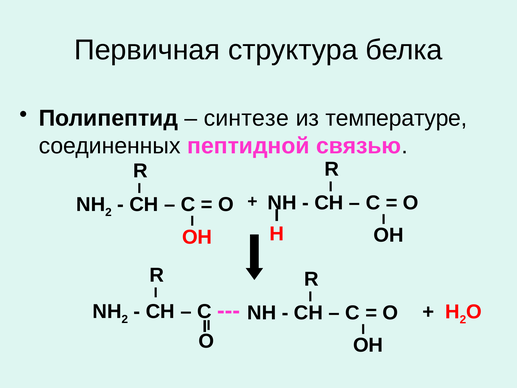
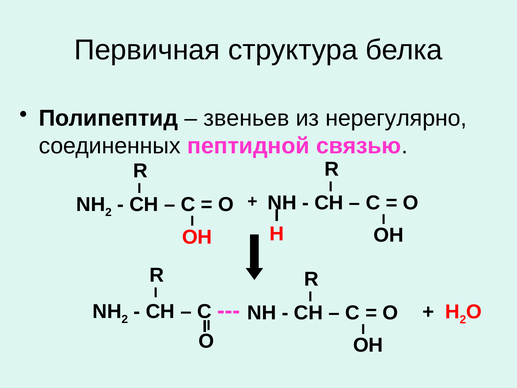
синтезе: синтезе -> звеньев
температуре: температуре -> нерегулярно
